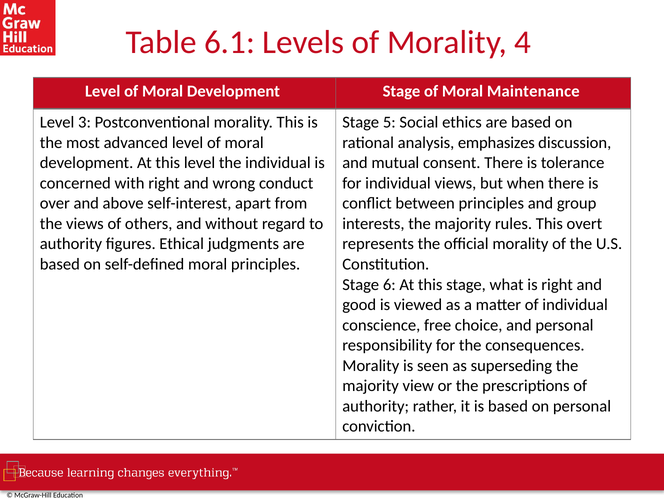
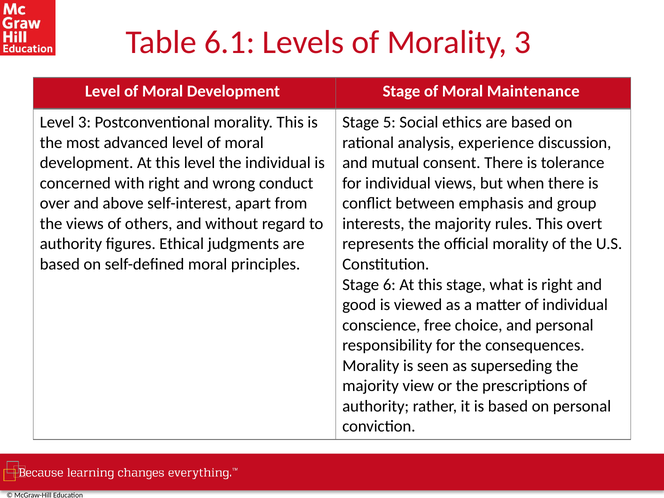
Morality 4: 4 -> 3
emphasizes: emphasizes -> experience
between principles: principles -> emphasis
